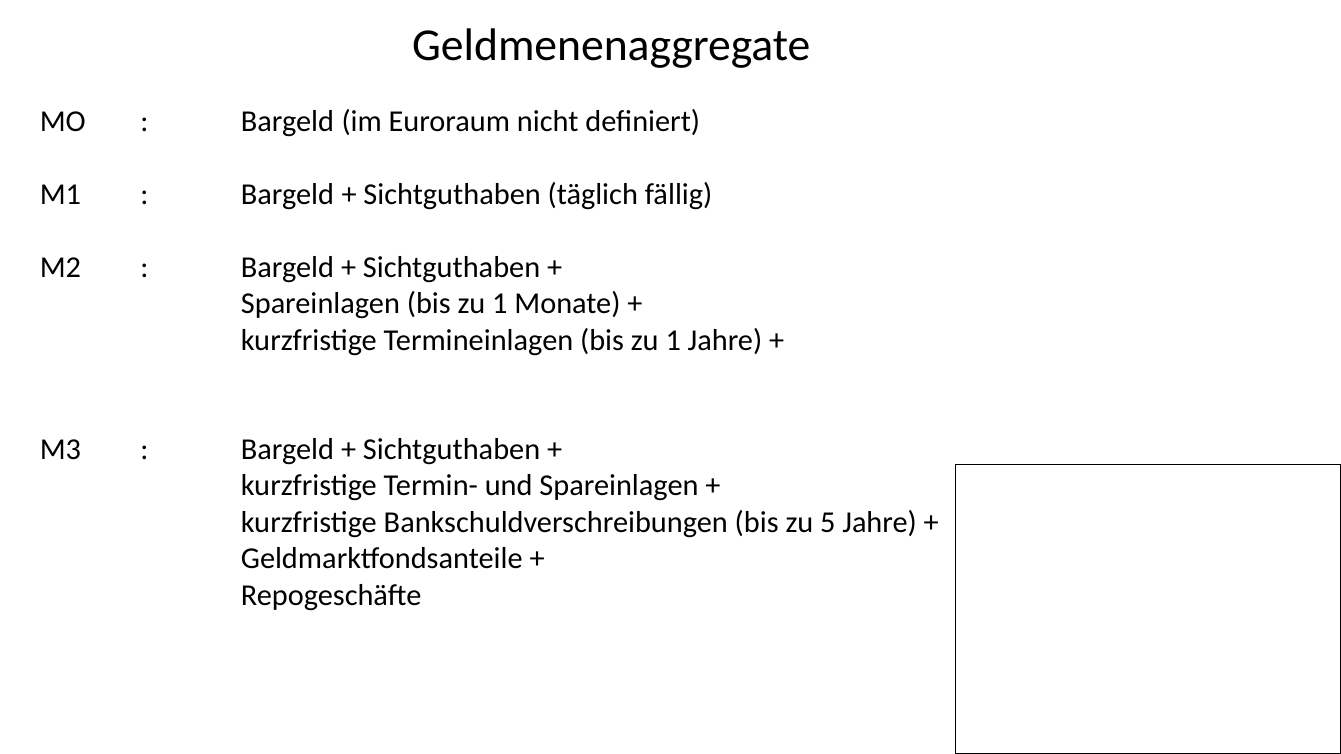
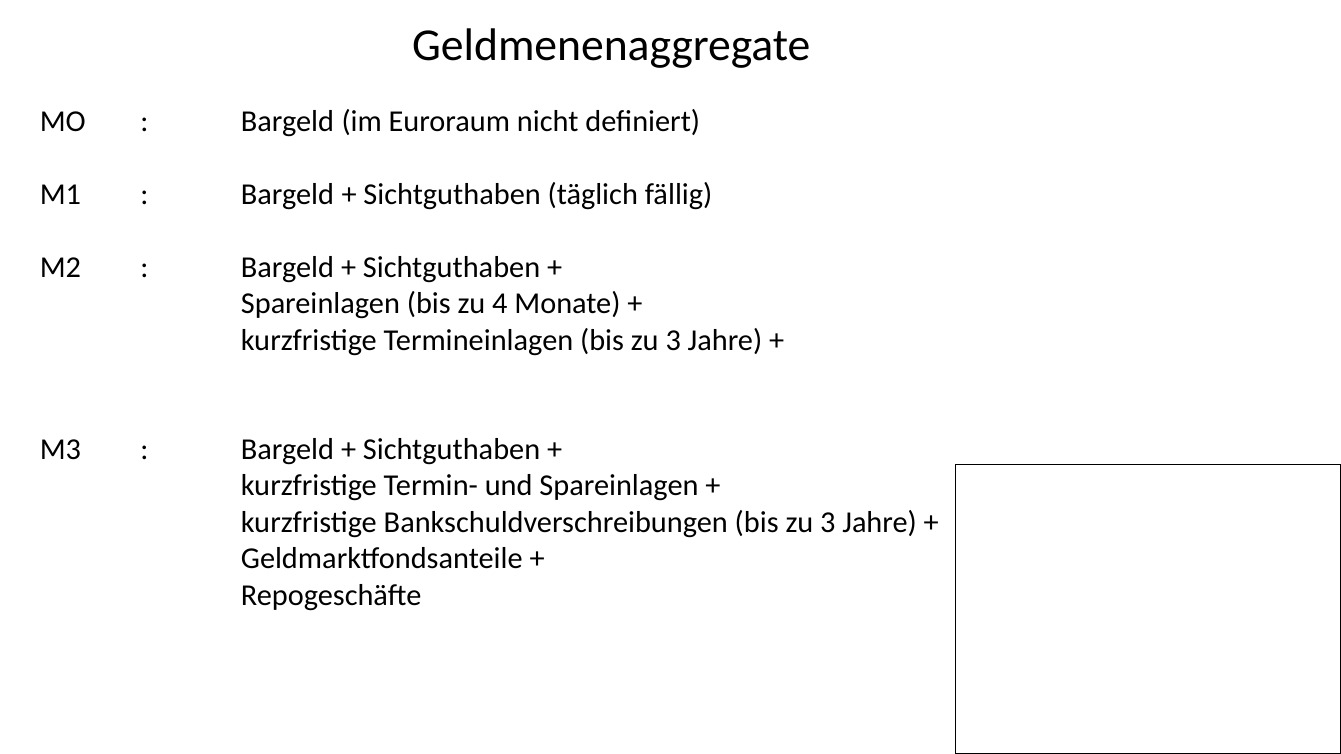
Spareinlagen bis zu 1: 1 -> 4
Termineinlagen bis zu 1: 1 -> 3
Bankschuldverschreibungen bis zu 5: 5 -> 3
